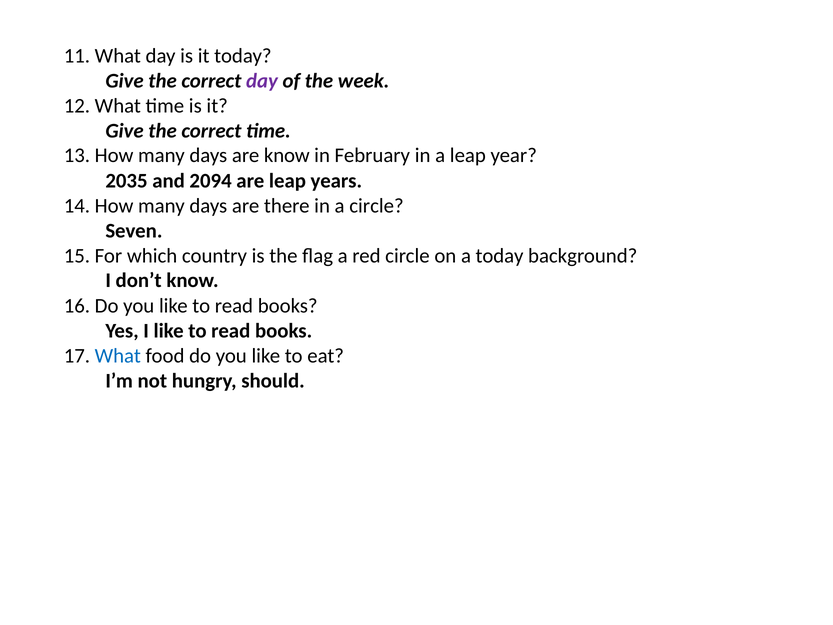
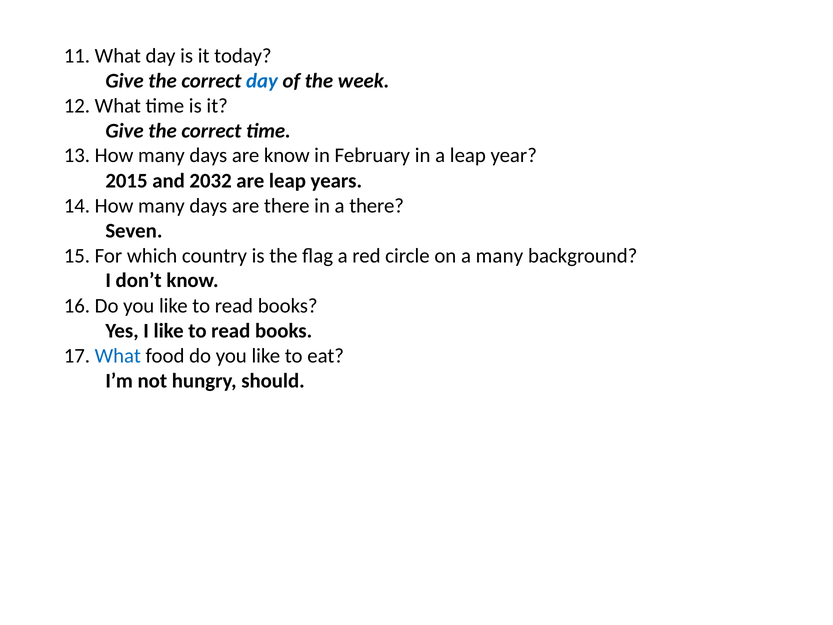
day at (262, 81) colour: purple -> blue
2035: 2035 -> 2015
2094: 2094 -> 2032
a circle: circle -> there
a today: today -> many
